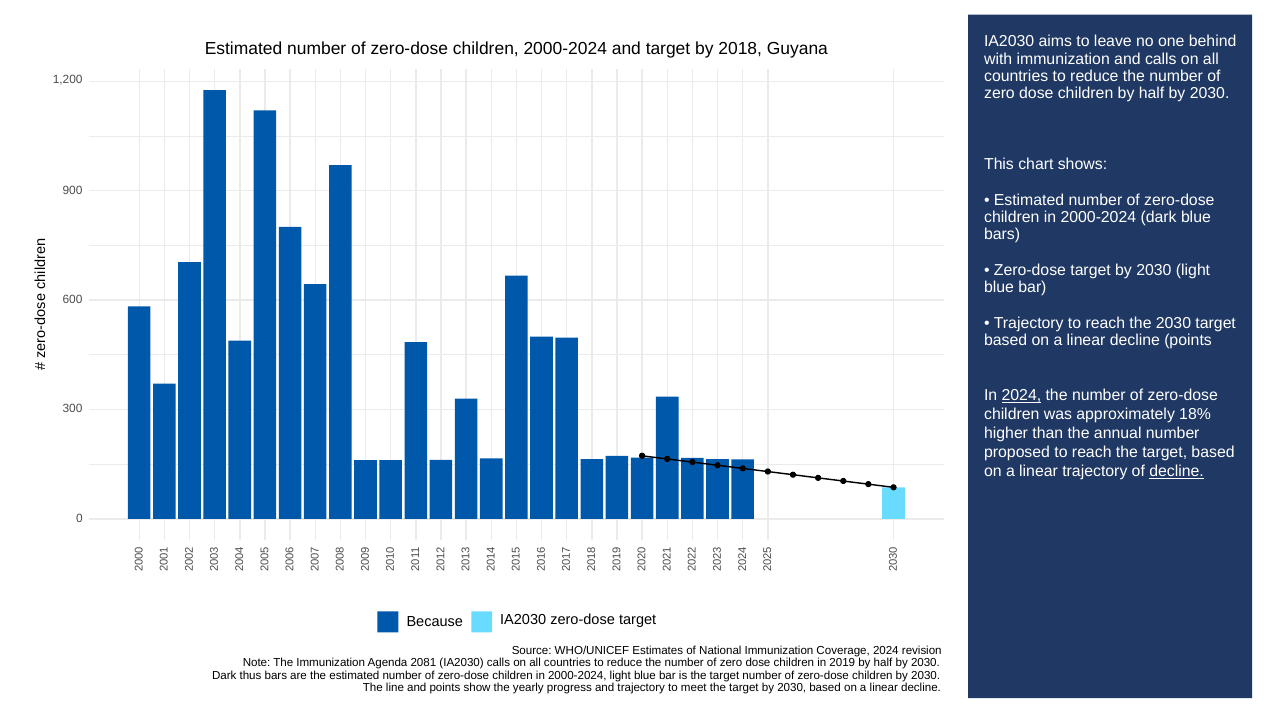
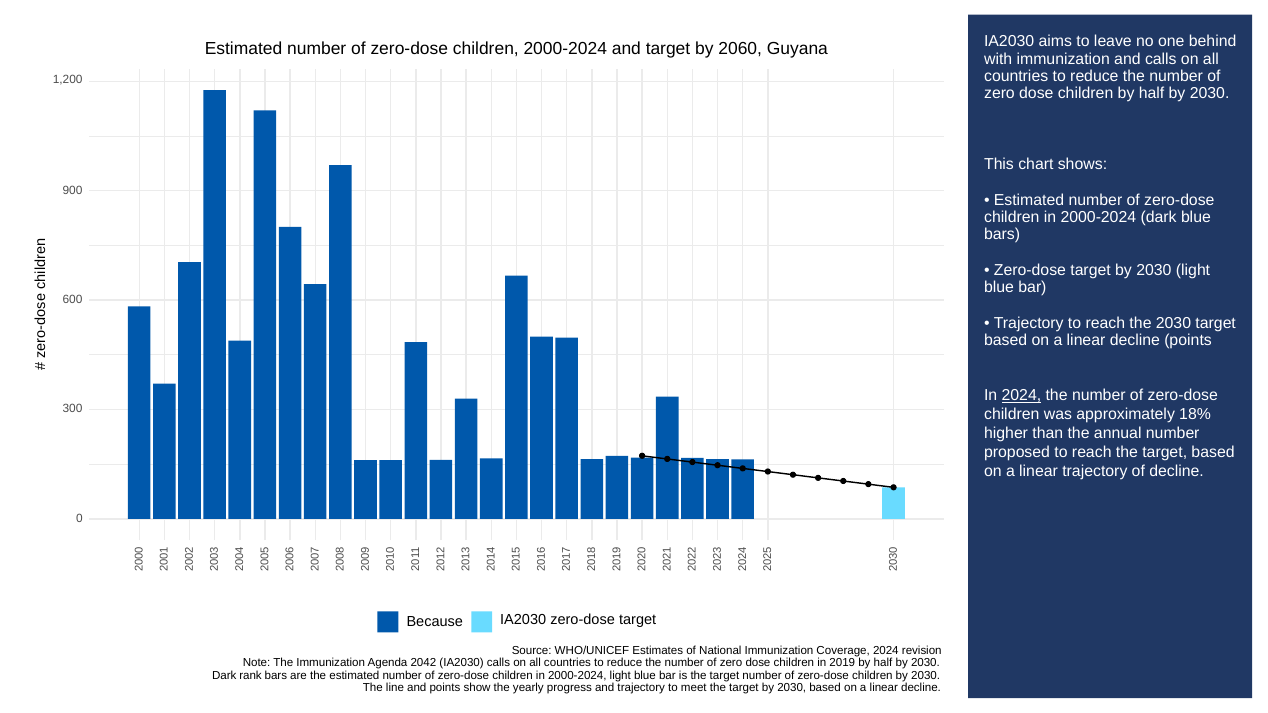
2018: 2018 -> 2060
decline at (1177, 472) underline: present -> none
2081: 2081 -> 2042
thus: thus -> rank
